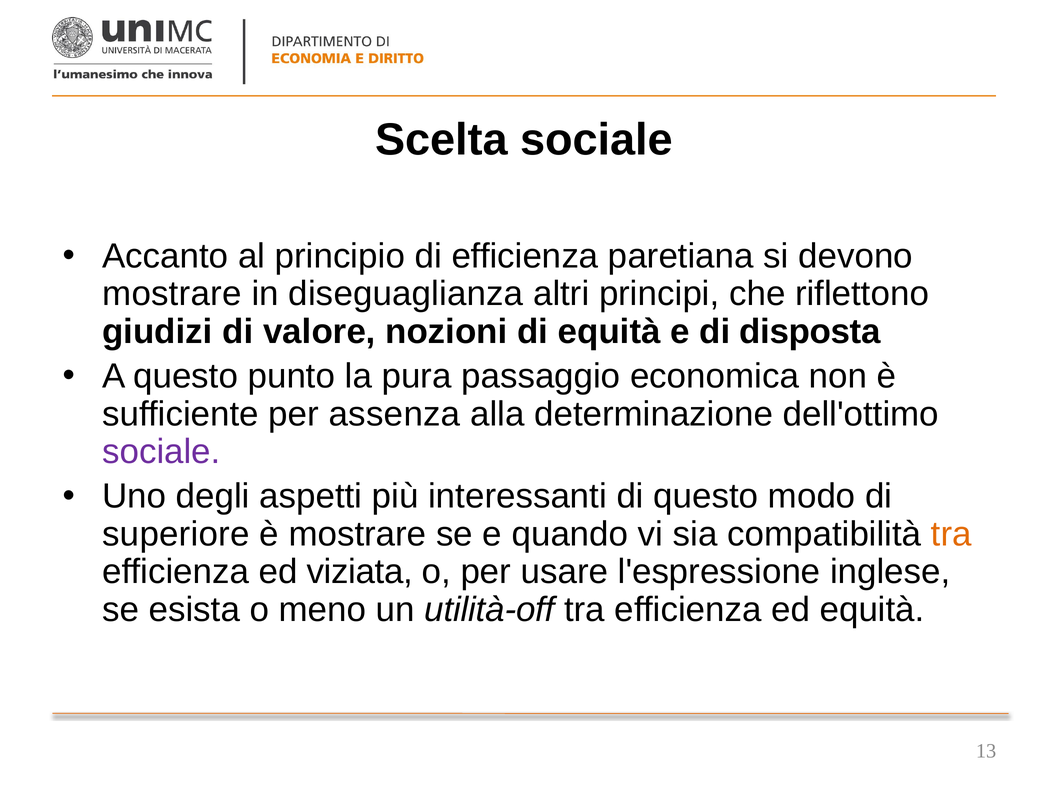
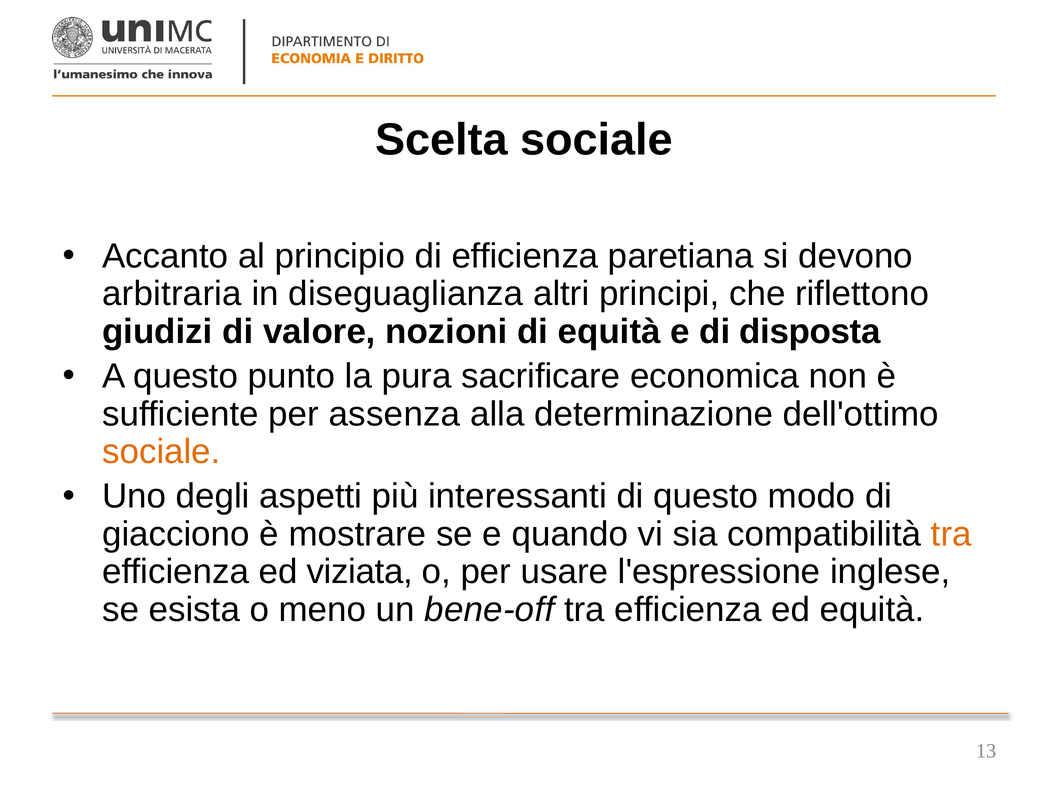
mostrare at (172, 294): mostrare -> arbitraria
passaggio: passaggio -> sacrificare
sociale at (161, 452) colour: purple -> orange
superiore: superiore -> giacciono
utilità-off: utilità-off -> bene-off
